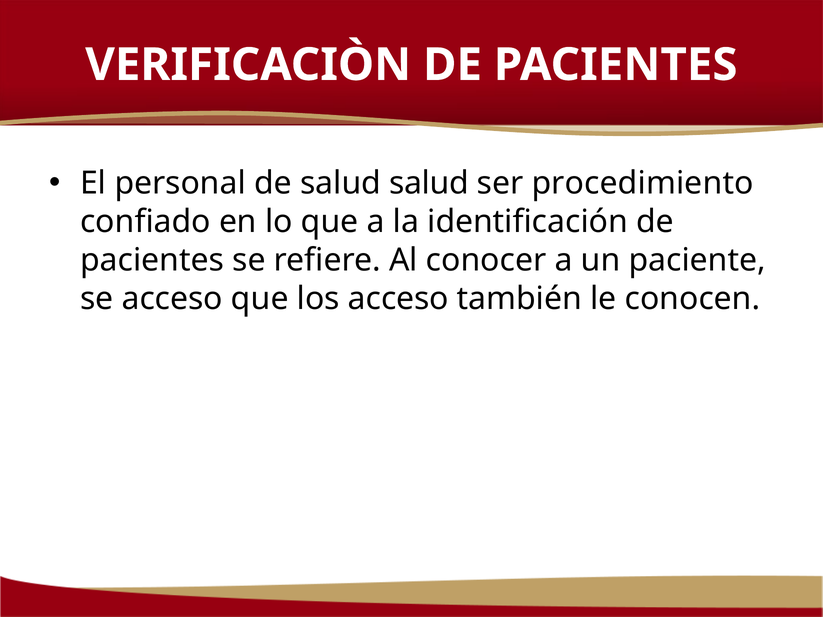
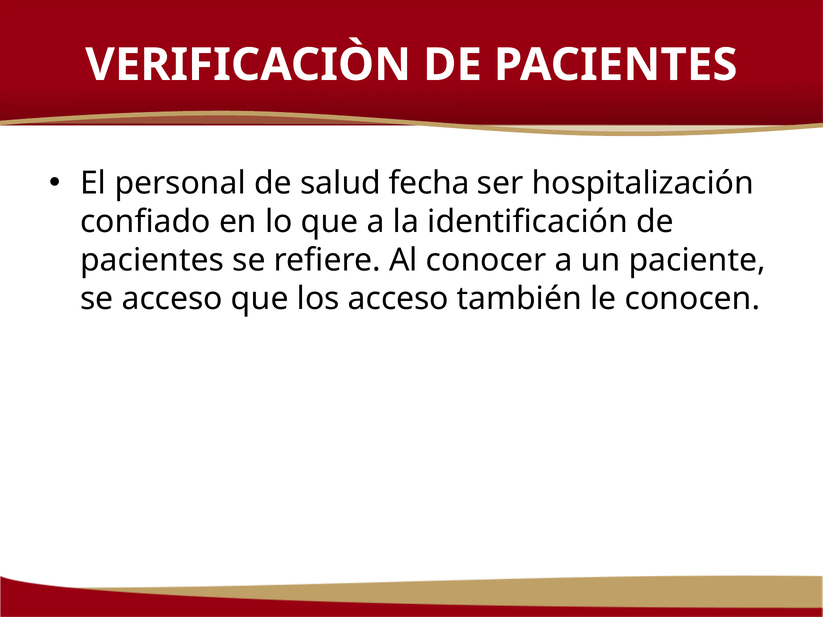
salud salud: salud -> fecha
procedimiento: procedimiento -> hospitalización
